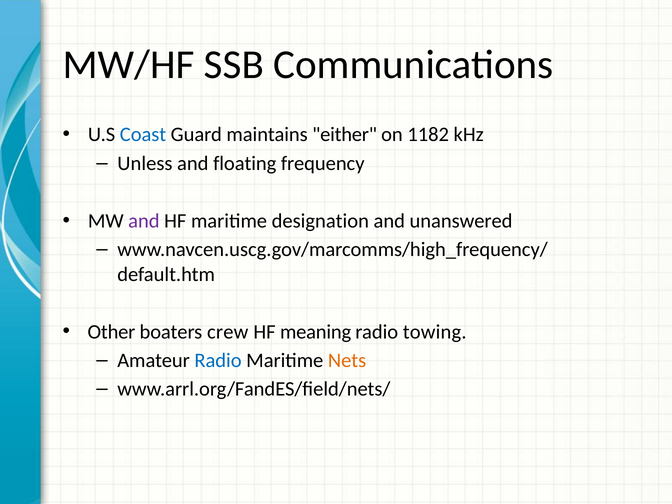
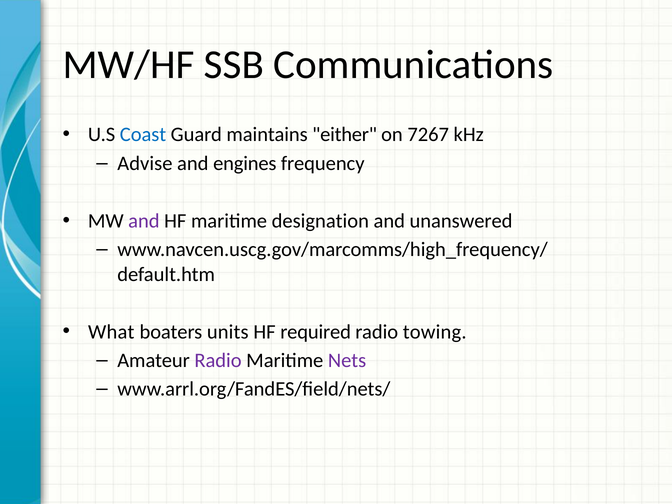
1182: 1182 -> 7267
Unless: Unless -> Advise
floating: floating -> engines
Other: Other -> What
crew: crew -> units
meaning: meaning -> required
Radio at (218, 360) colour: blue -> purple
Nets colour: orange -> purple
